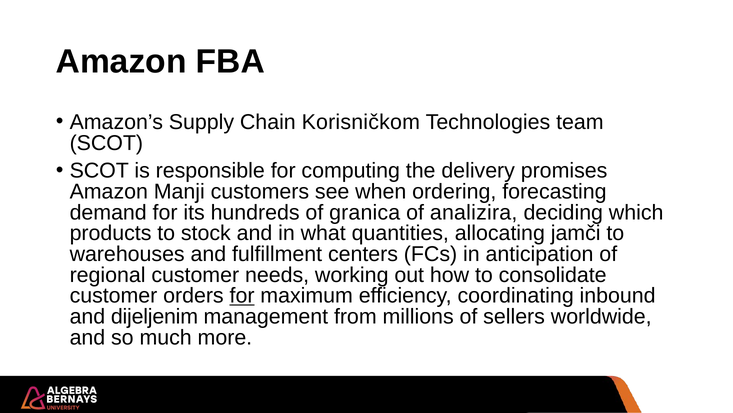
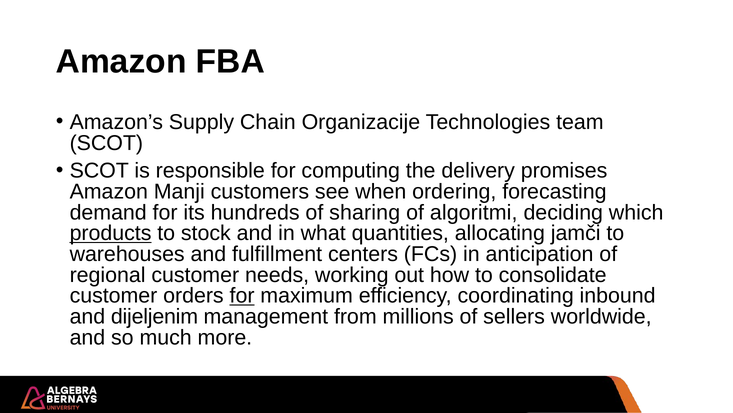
Korisničkom: Korisničkom -> Organizacije
granica: granica -> sharing
analizira: analizira -> algoritmi
products underline: none -> present
